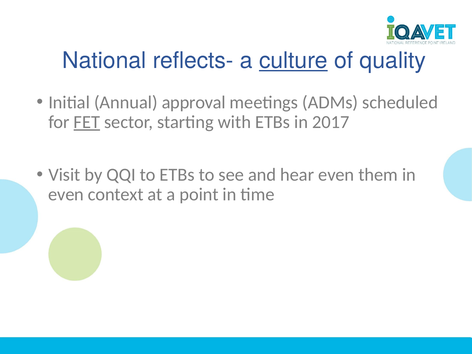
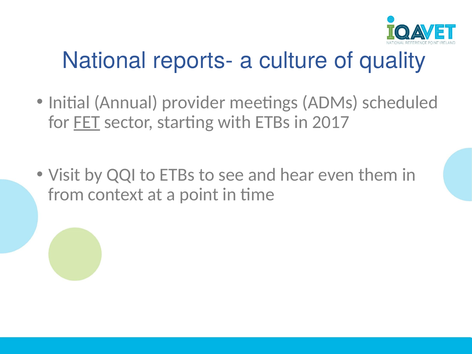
reflects-: reflects- -> reports-
culture underline: present -> none
approval: approval -> provider
even at (66, 195): even -> from
